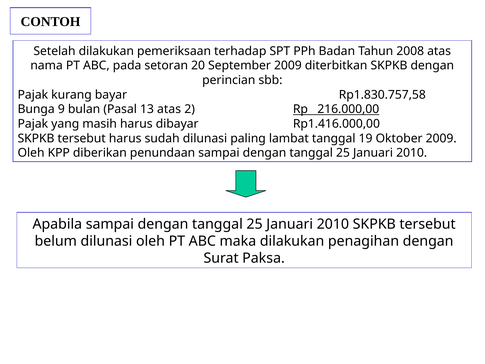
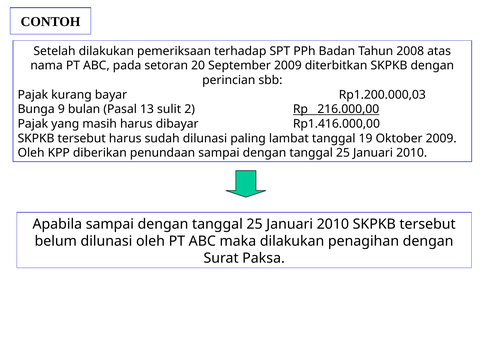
Rp1.830.757,58: Rp1.830.757,58 -> Rp1.200.000,03
13 atas: atas -> sulit
